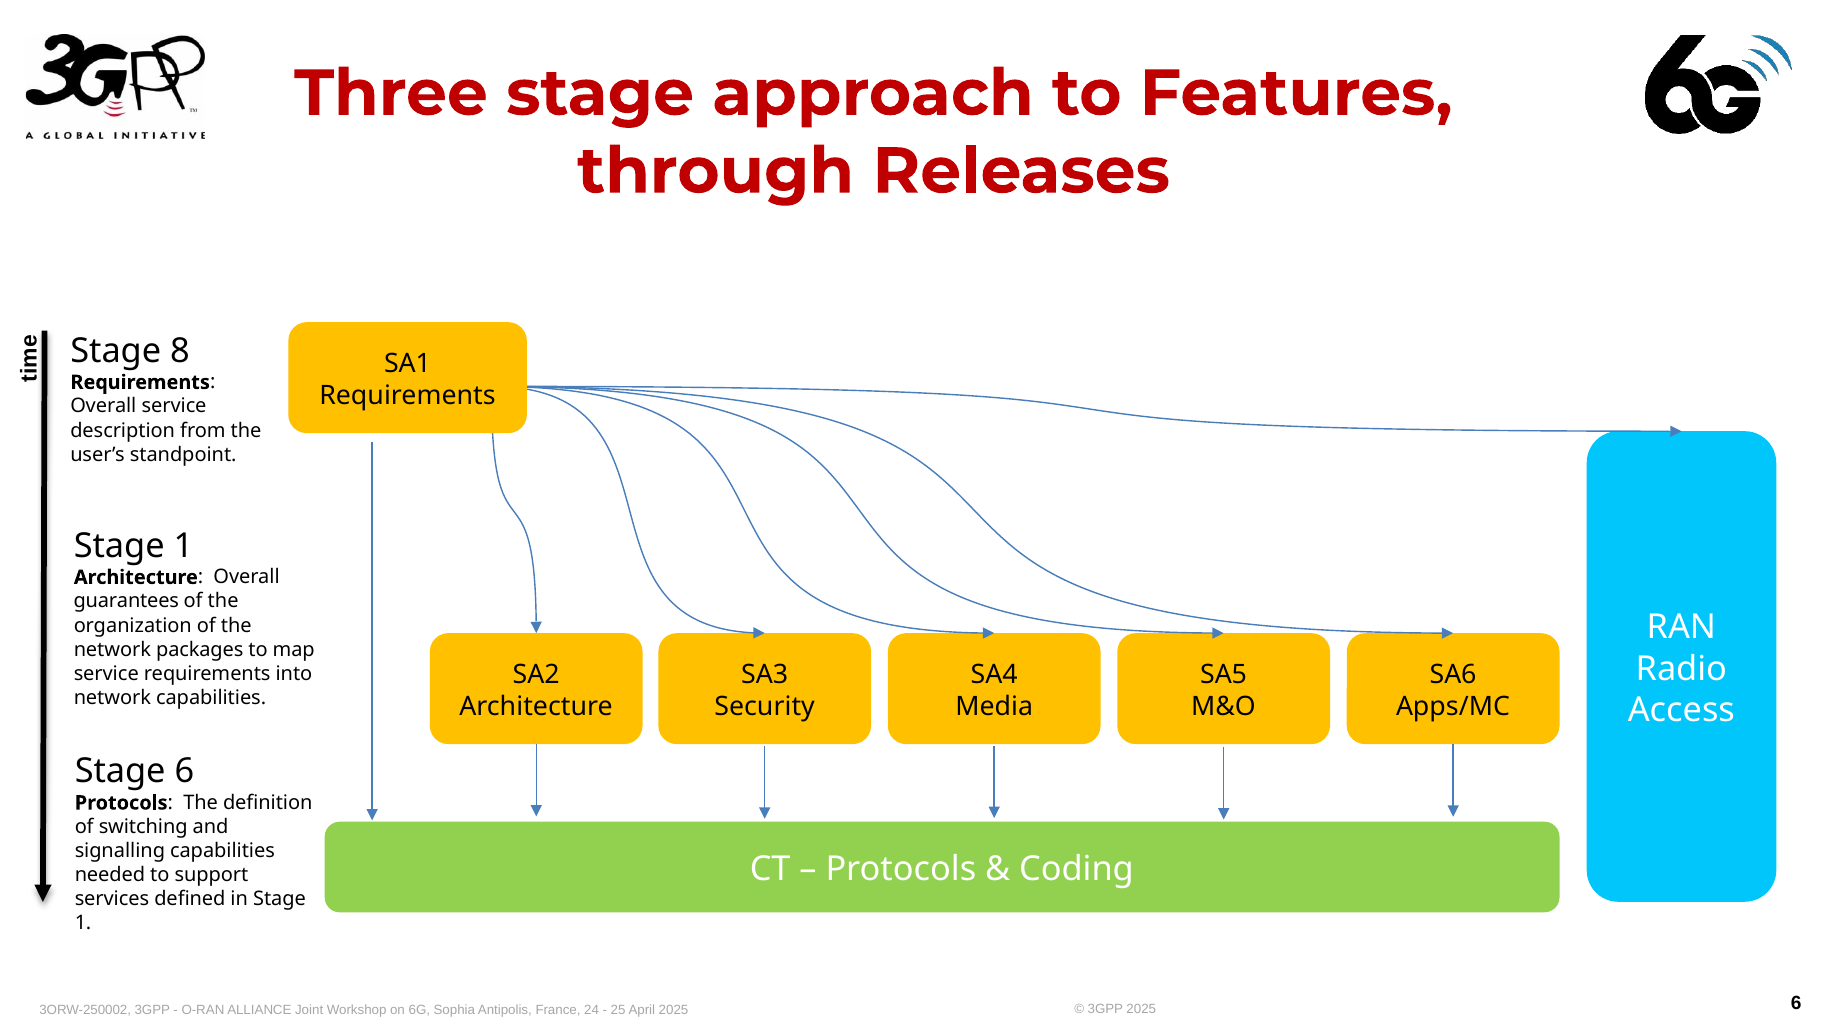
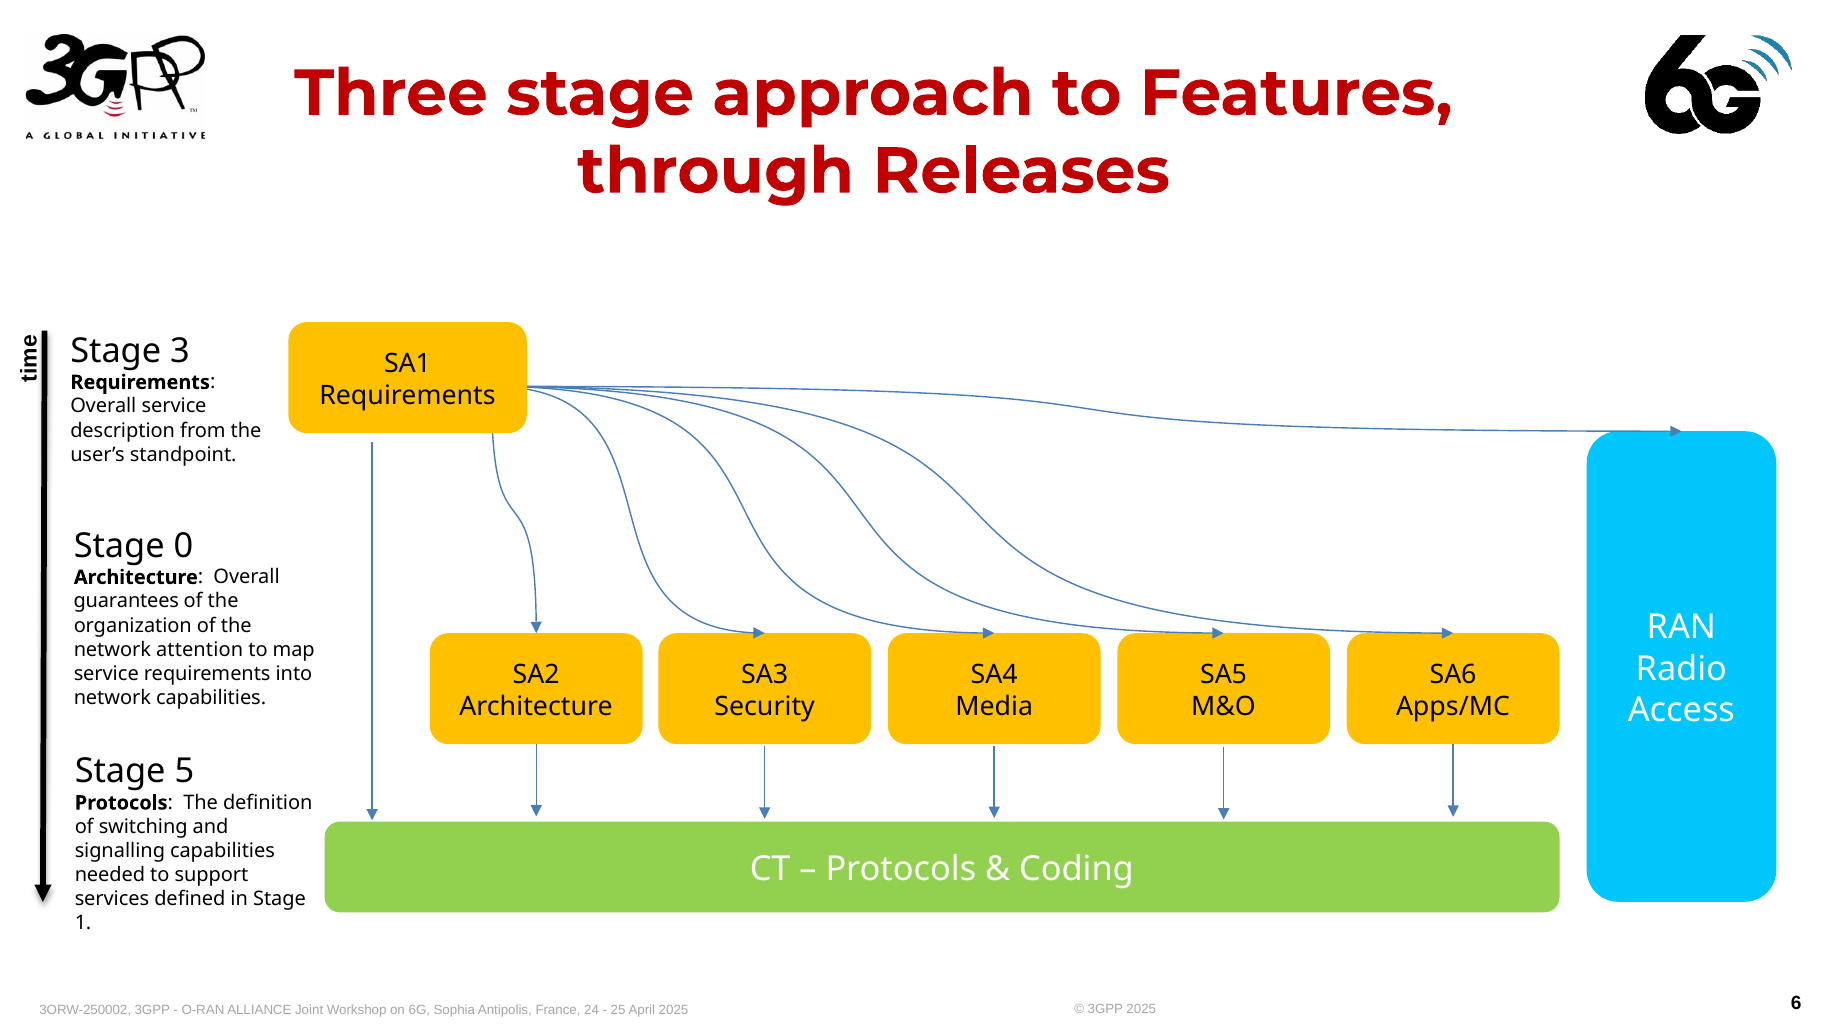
8: 8 -> 3
1 at (183, 545): 1 -> 0
packages: packages -> attention
Stage 6: 6 -> 5
